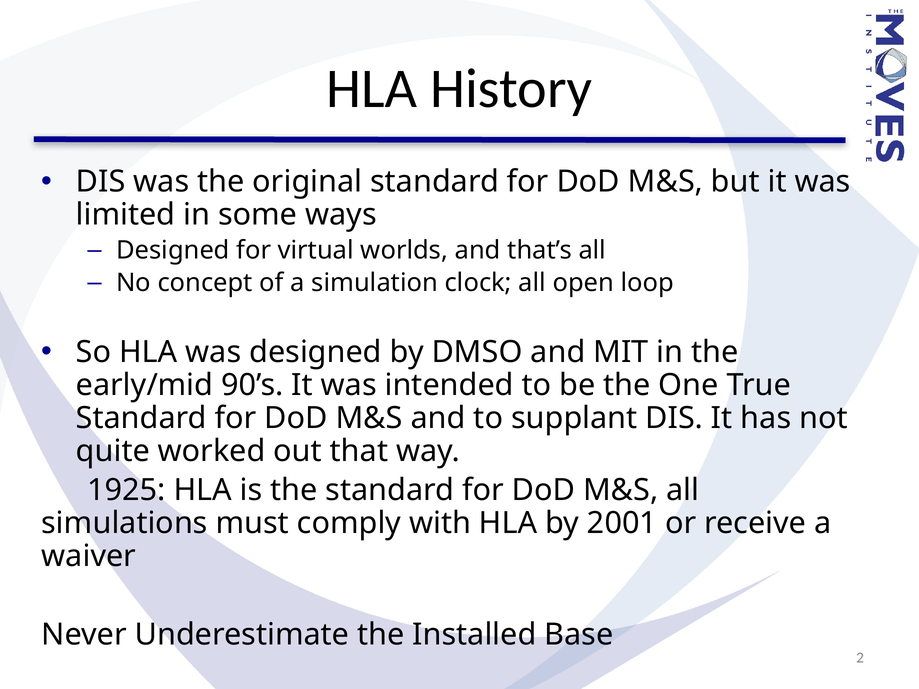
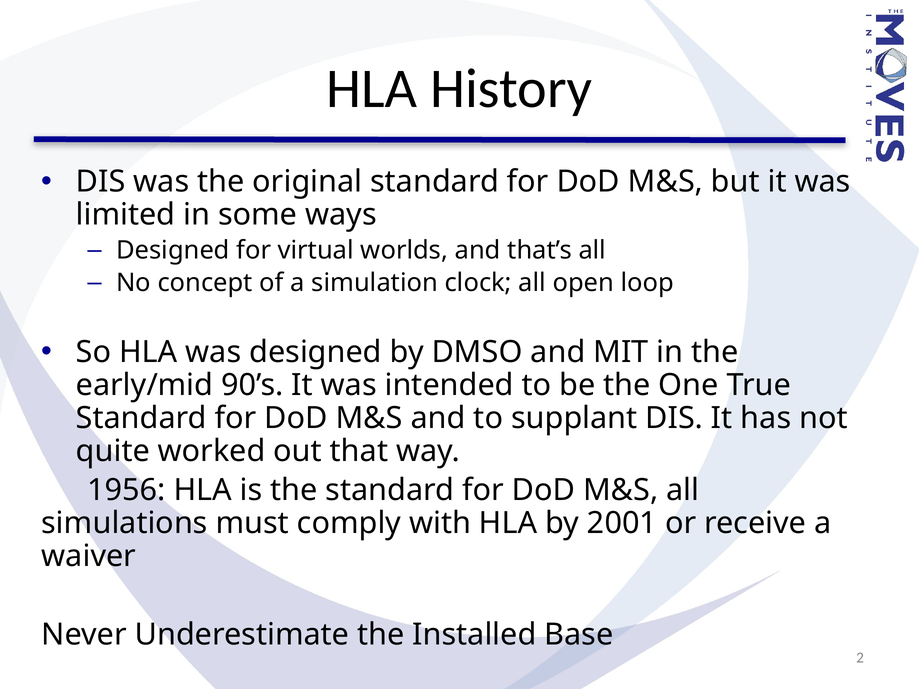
1925: 1925 -> 1956
